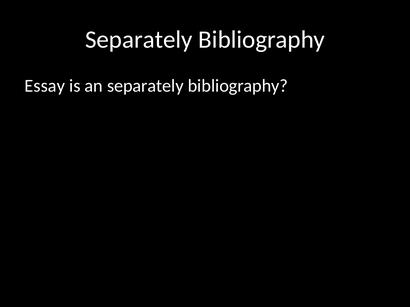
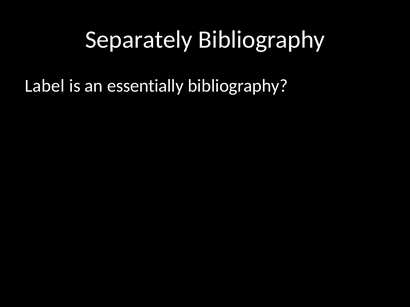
Essay: Essay -> Label
an separately: separately -> essentially
